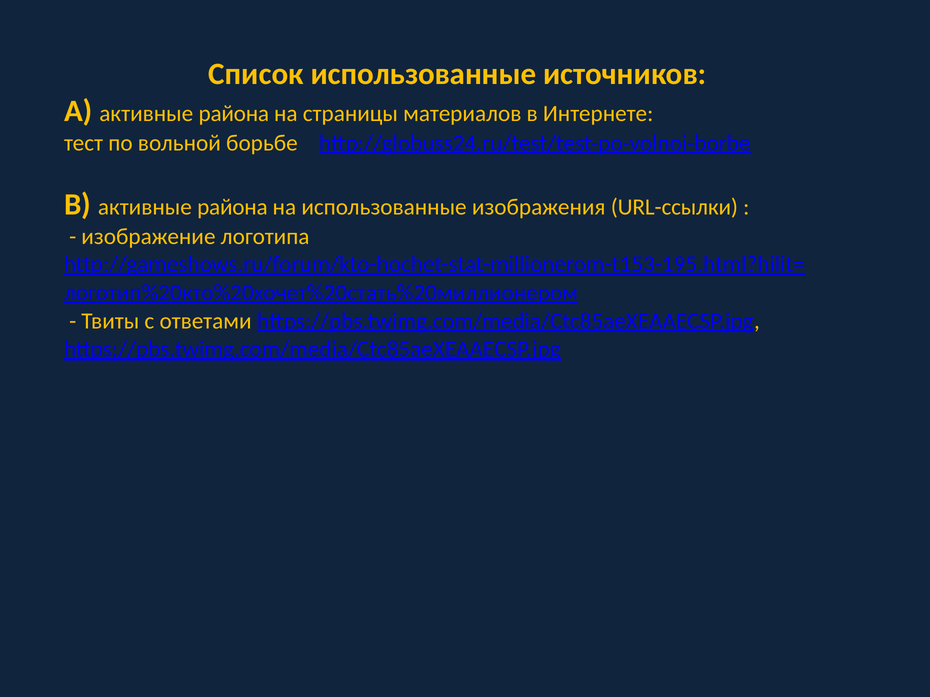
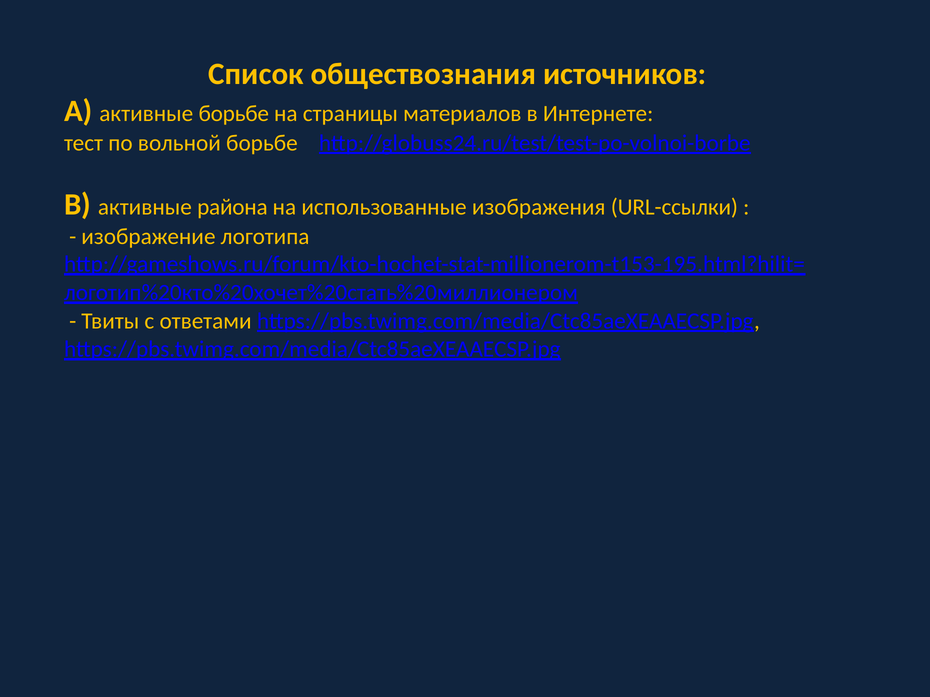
Список использованные: использованные -> обществознания
А активные района: района -> борьбе
